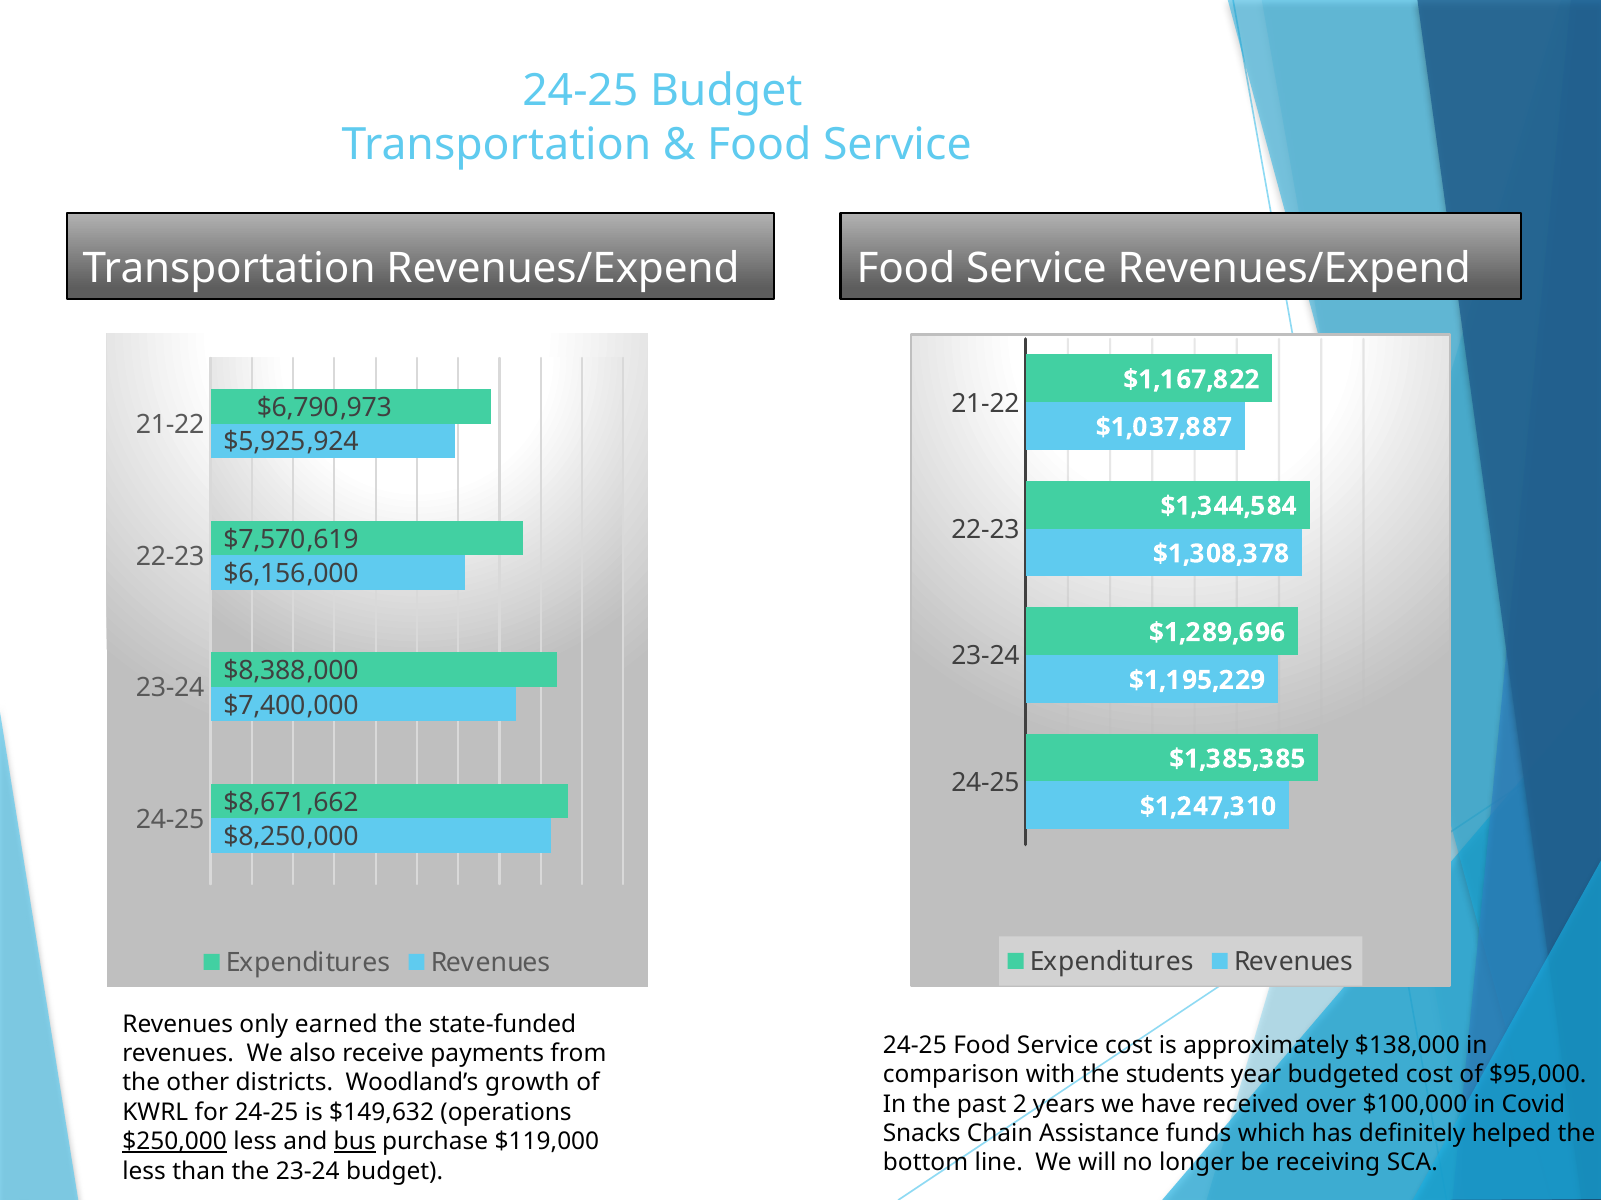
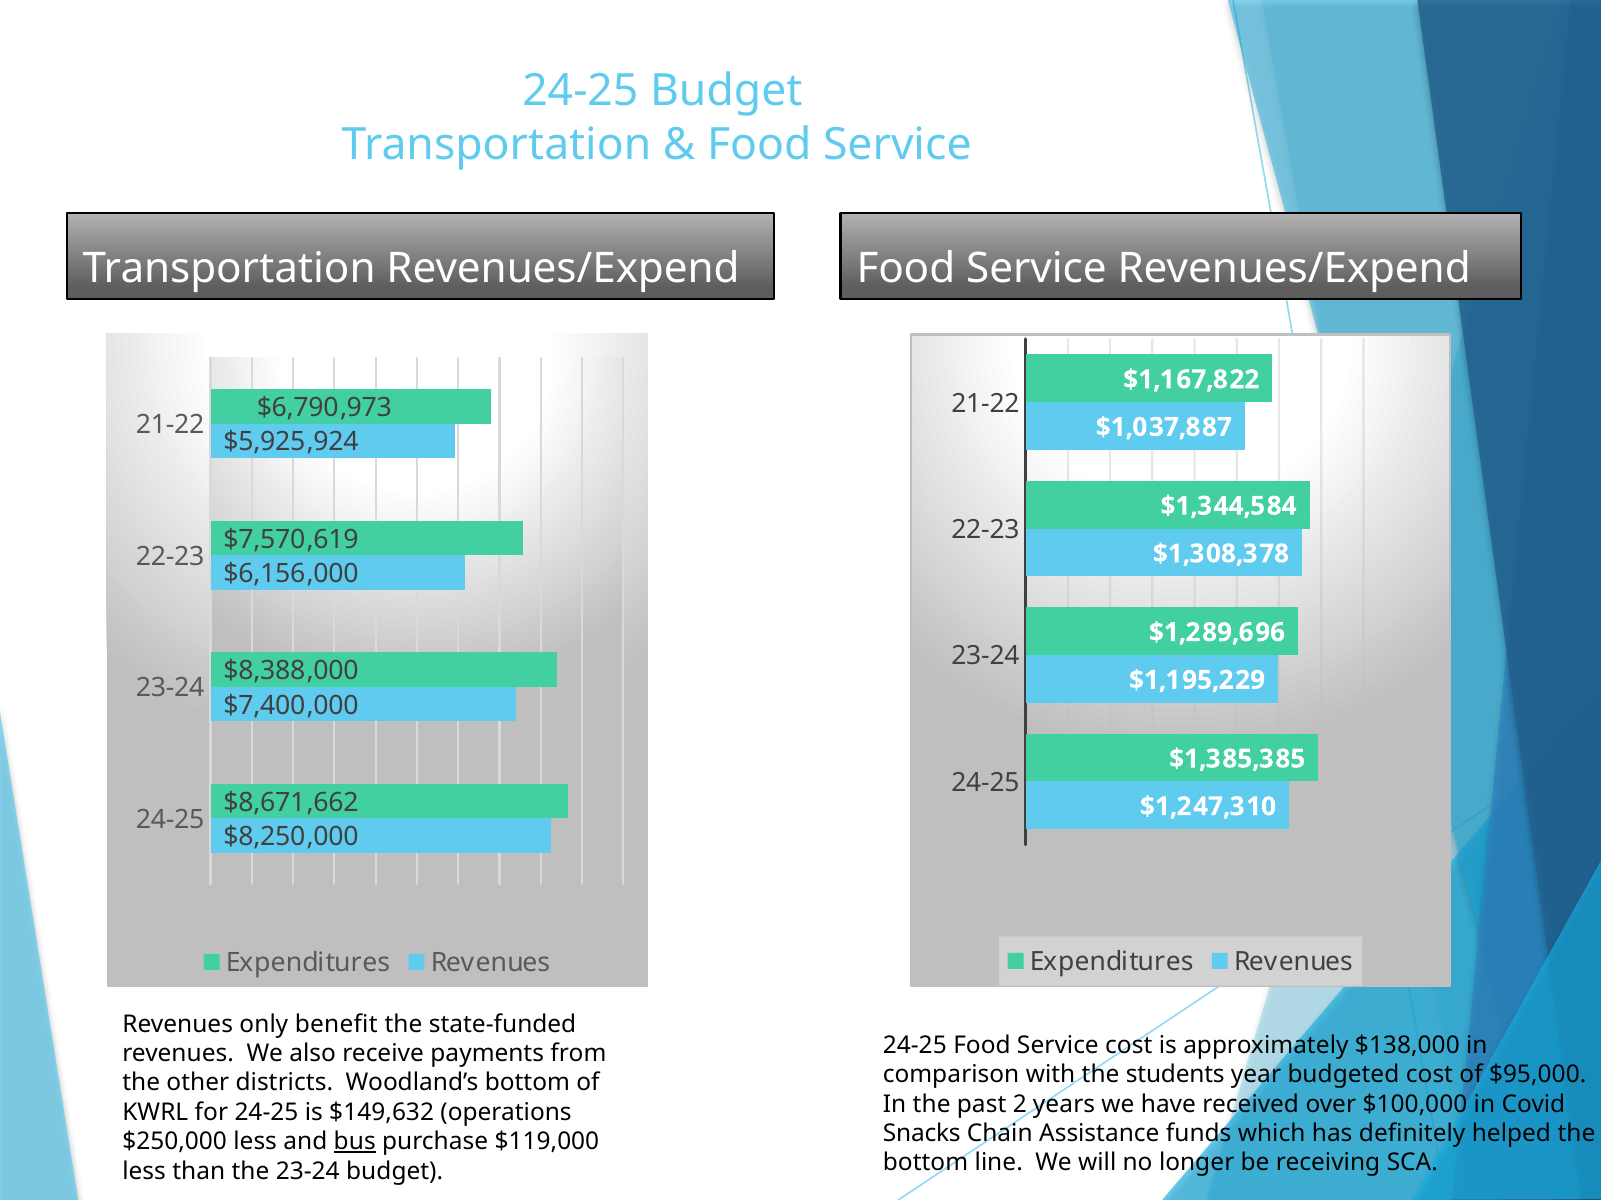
earned: earned -> benefit
Woodland’s growth: growth -> bottom
$250,000 underline: present -> none
